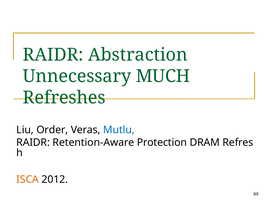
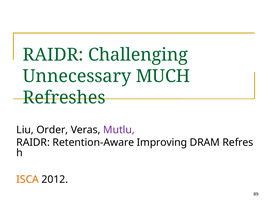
Abstraction: Abstraction -> Challenging
Mutlu colour: blue -> purple
Protection: Protection -> Improving
